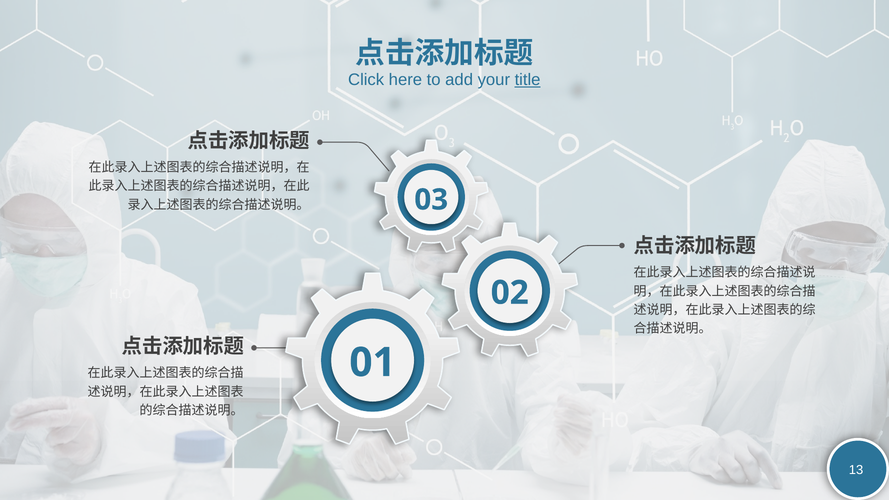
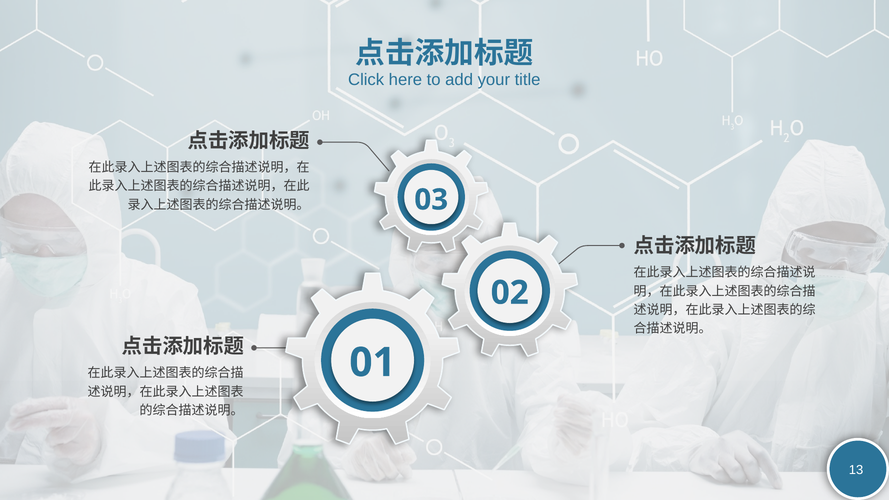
title underline: present -> none
